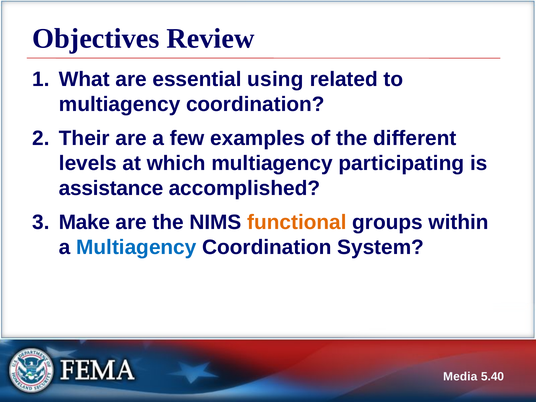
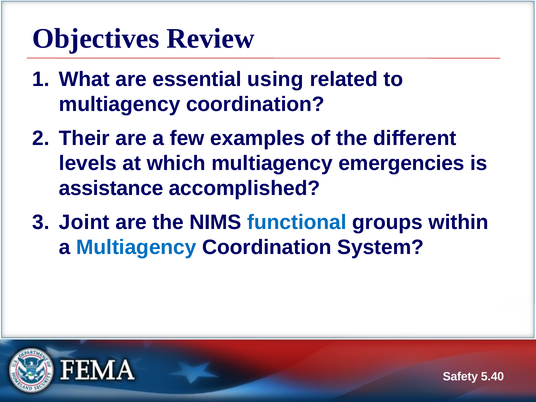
participating: participating -> emergencies
Make: Make -> Joint
functional colour: orange -> blue
Media: Media -> Safety
